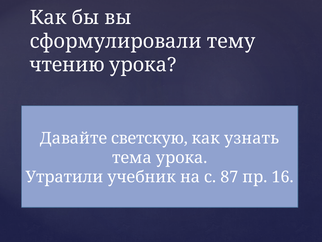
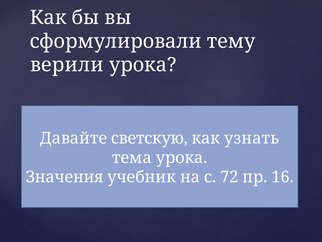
чтению: чтению -> верили
Утратили: Утратили -> Значения
87: 87 -> 72
